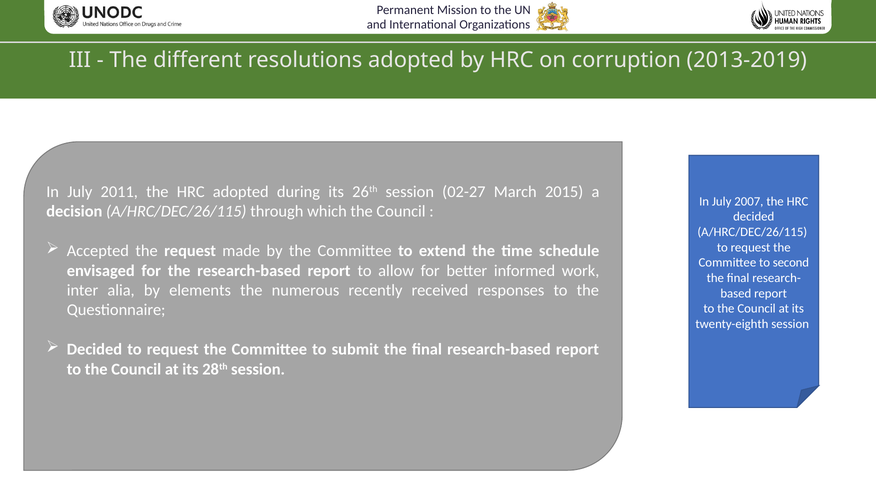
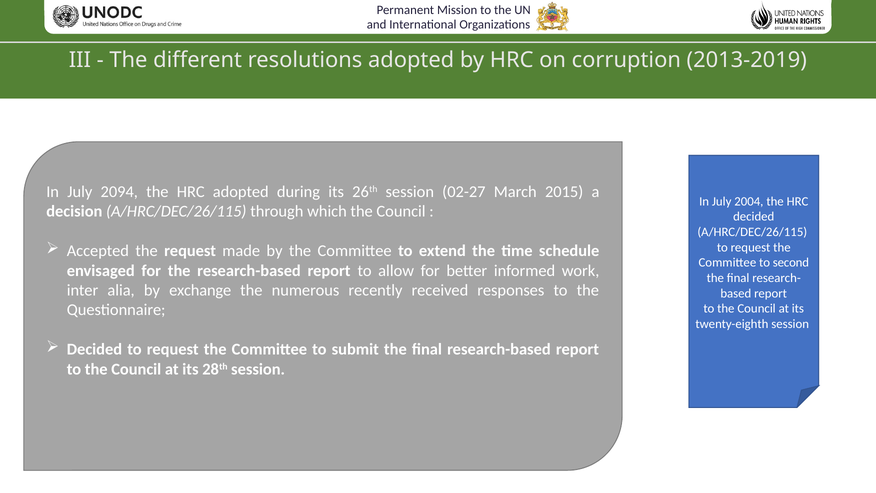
2011: 2011 -> 2094
2007: 2007 -> 2004
elements: elements -> exchange
